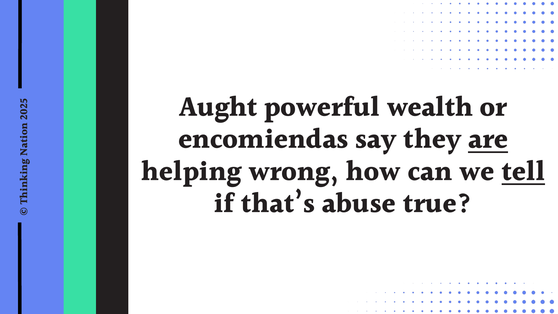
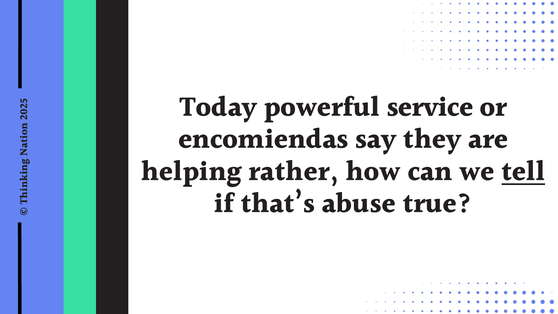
Aught: Aught -> Today
wealth: wealth -> service
are underline: present -> none
wrong: wrong -> rather
